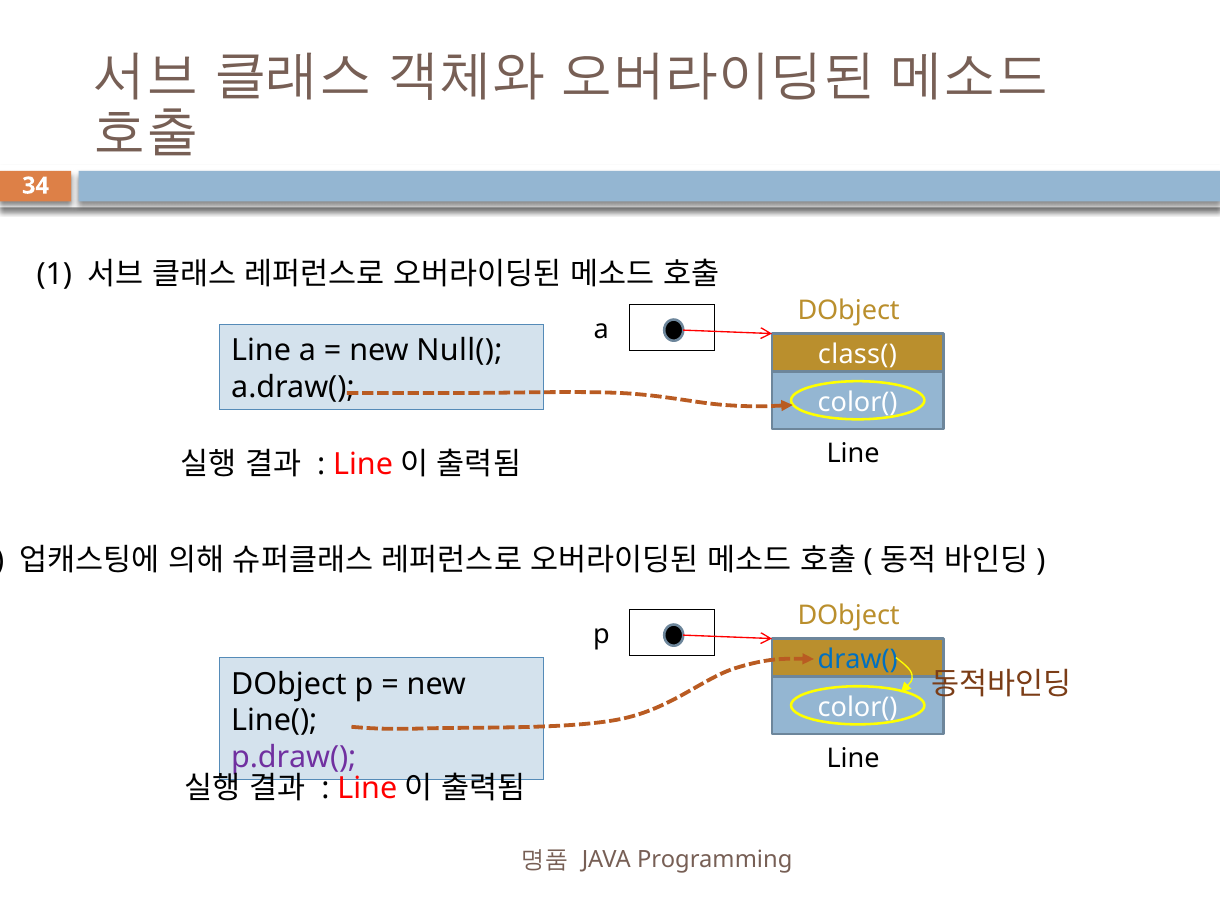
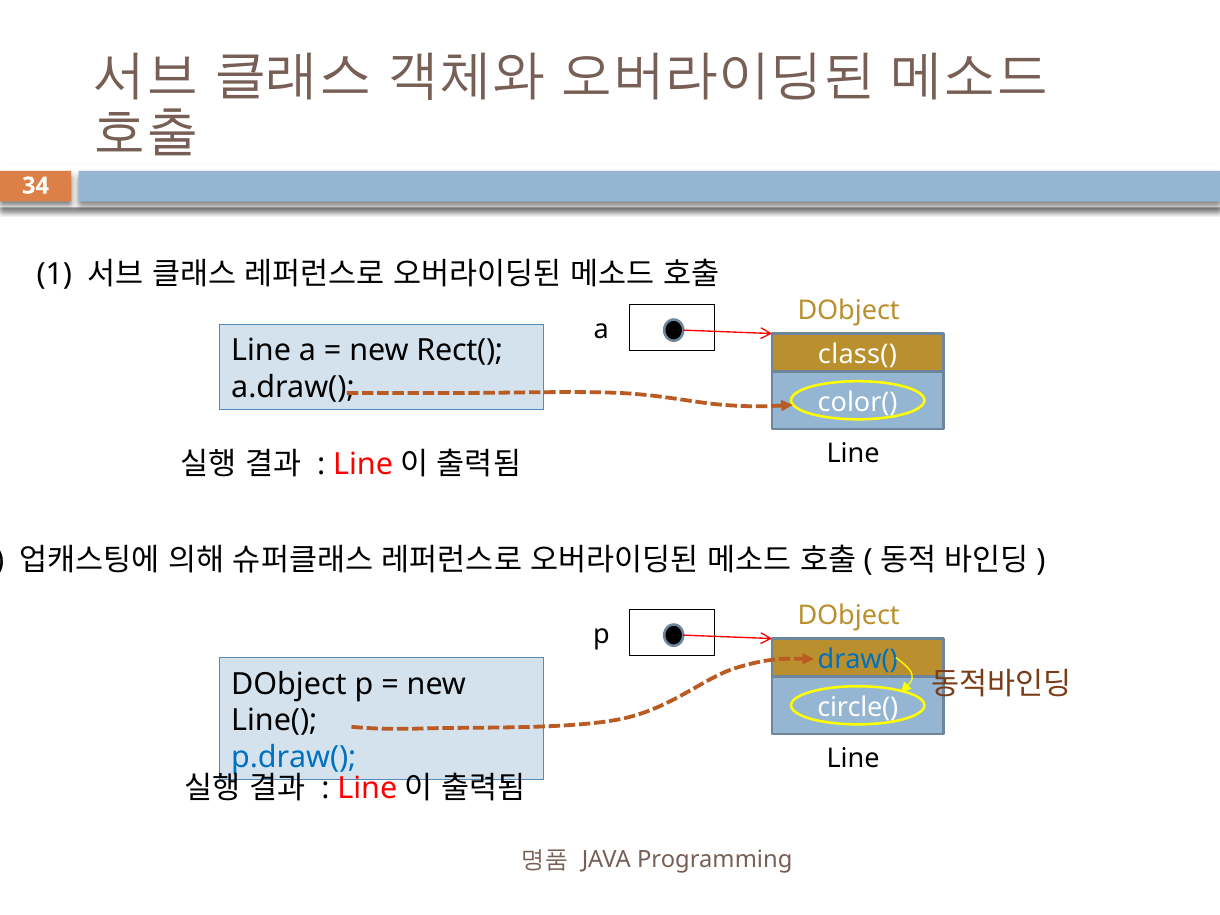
Null(: Null( -> Rect(
color( at (858, 707): color( -> circle(
p.draw( colour: purple -> blue
